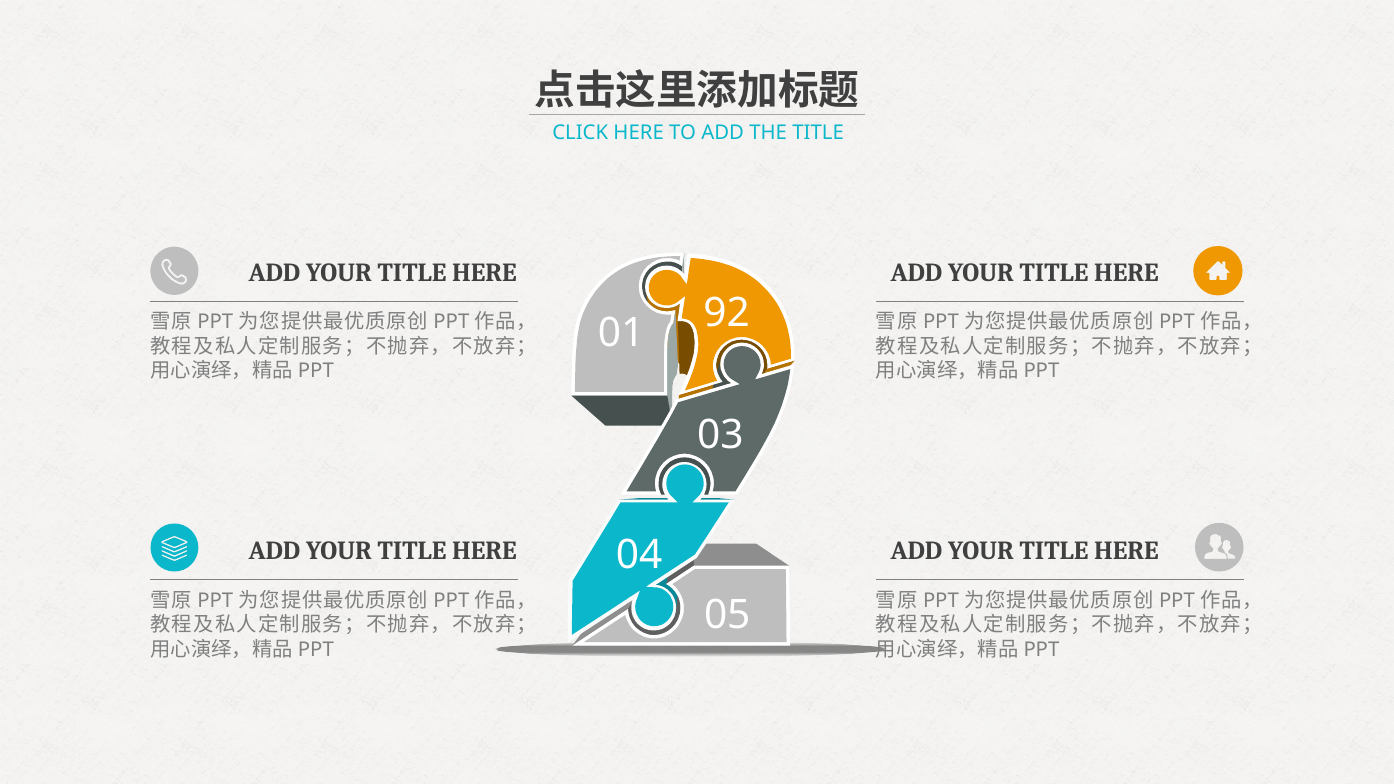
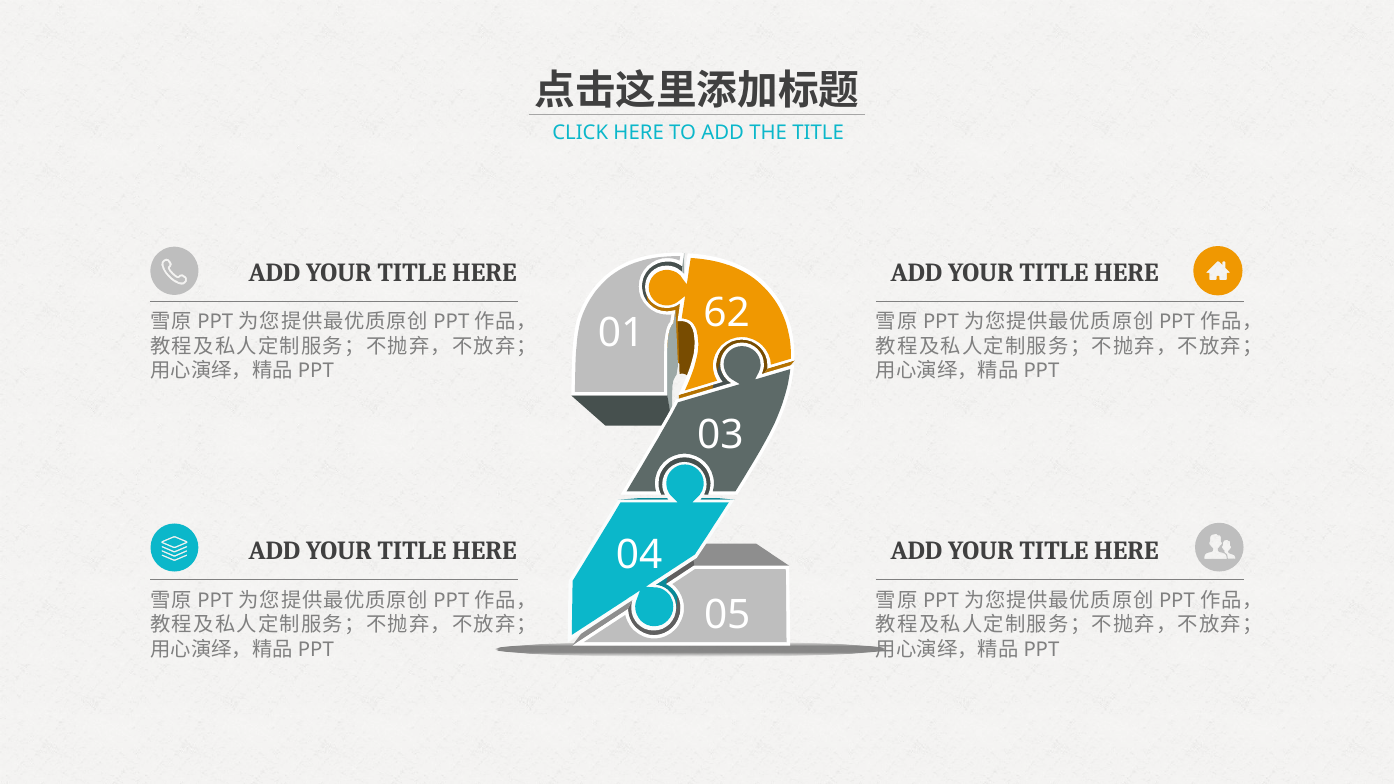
92: 92 -> 62
